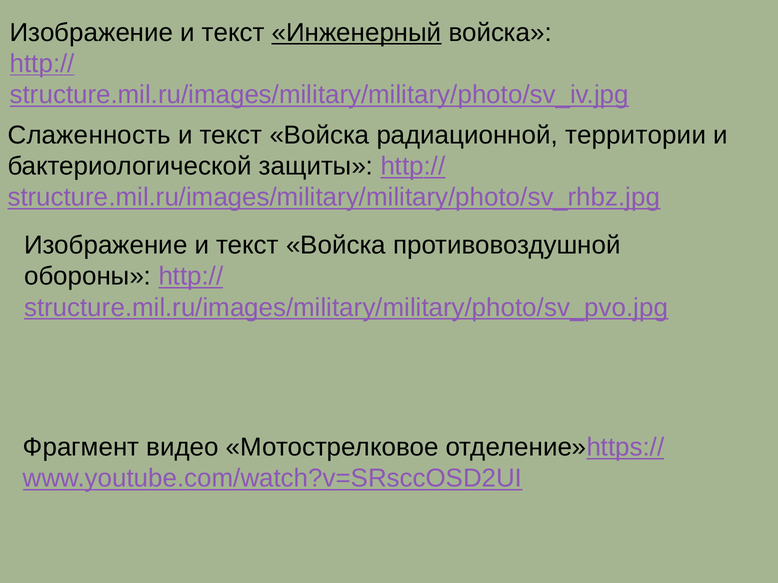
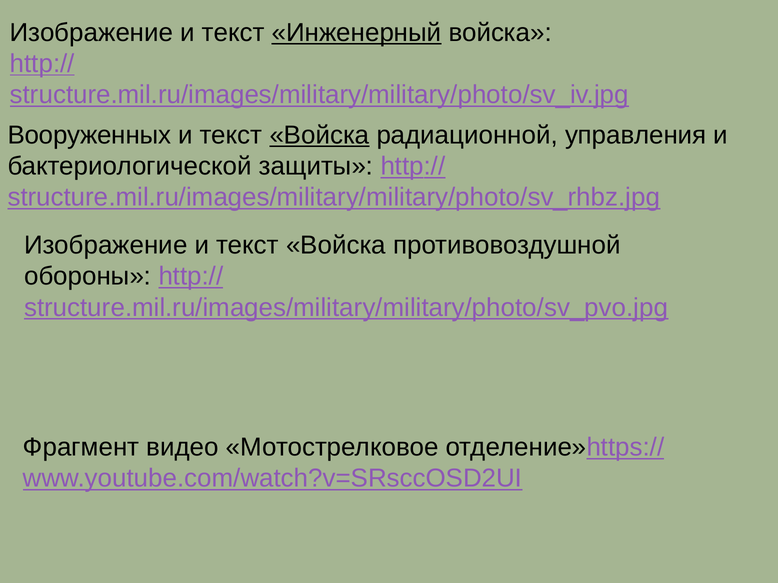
Слаженность: Слаженность -> Вооруженных
Войска at (319, 135) underline: none -> present
территории: территории -> управления
